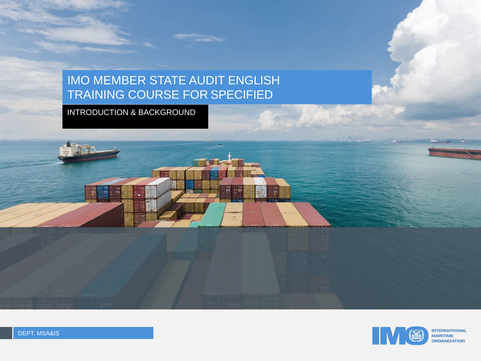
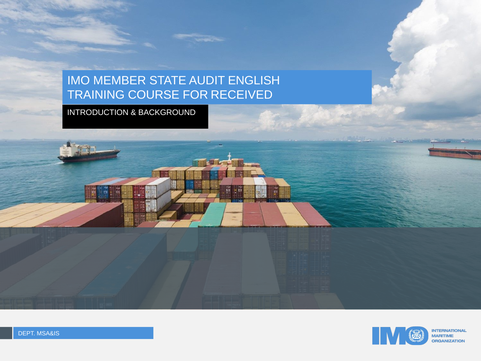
SPECIFIED: SPECIFIED -> RECEIVED
